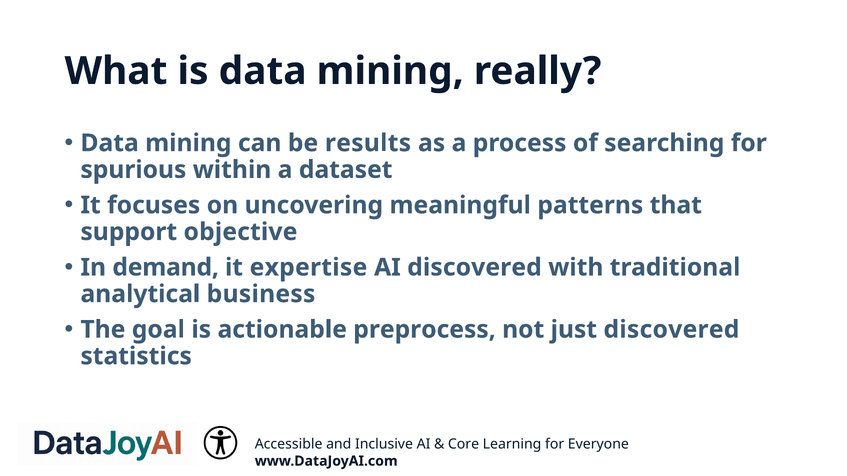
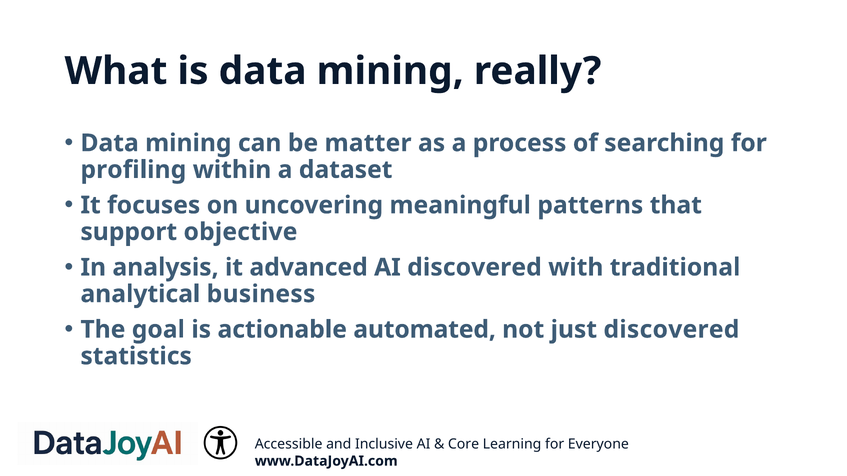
results: results -> matter
spurious: spurious -> profiling
demand: demand -> analysis
expertise: expertise -> advanced
preprocess: preprocess -> automated
